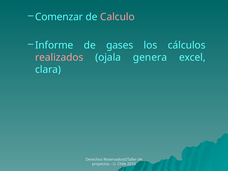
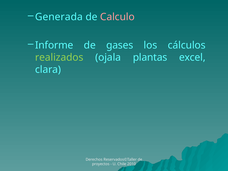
Comenzar: Comenzar -> Generada
realizados colour: pink -> light green
genera: genera -> plantas
